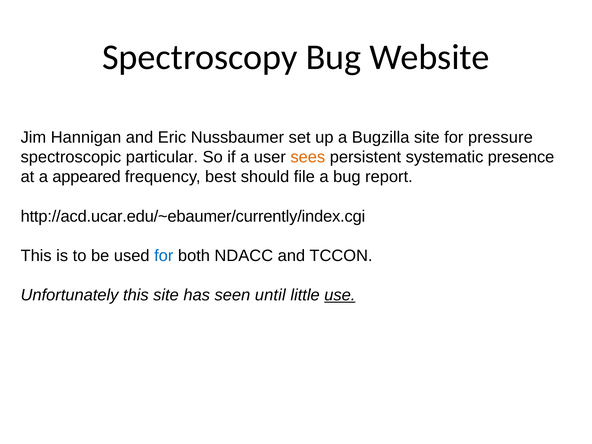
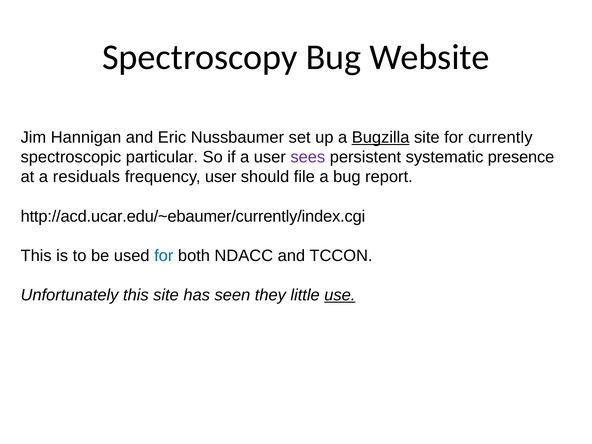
Bugzilla underline: none -> present
pressure: pressure -> currently
sees colour: orange -> purple
appeared: appeared -> residuals
frequency best: best -> user
until: until -> they
